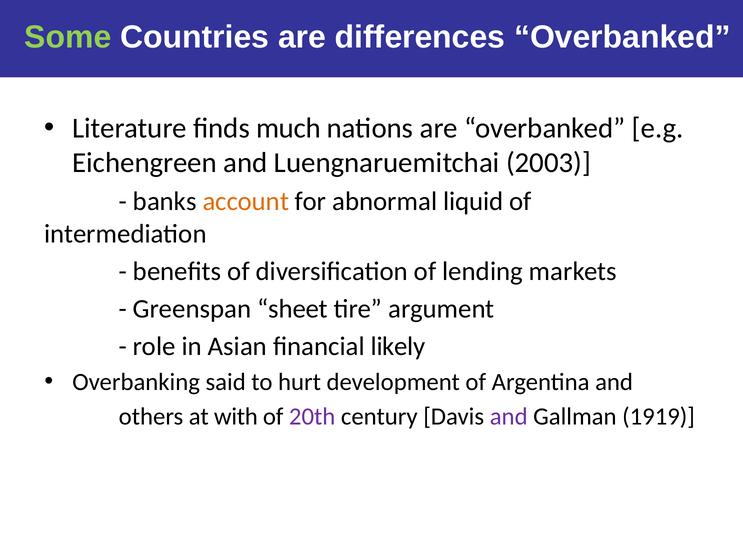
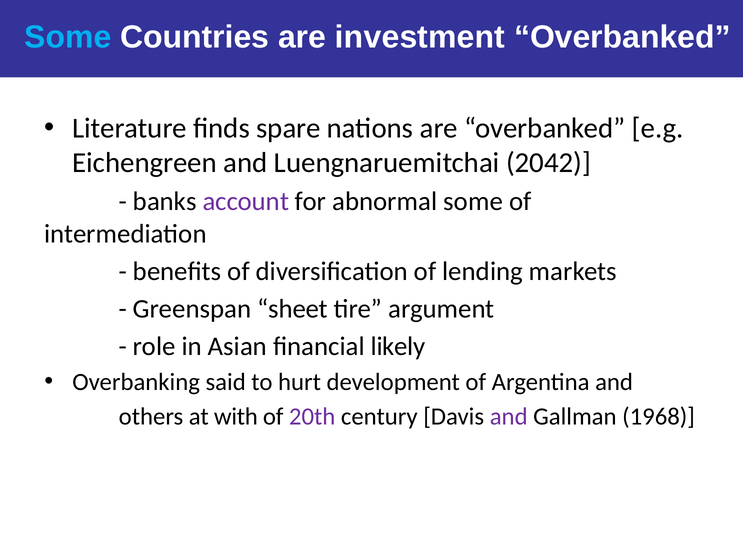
Some at (68, 37) colour: light green -> light blue
differences: differences -> investment
much: much -> spare
2003: 2003 -> 2042
account colour: orange -> purple
abnormal liquid: liquid -> some
1919: 1919 -> 1968
